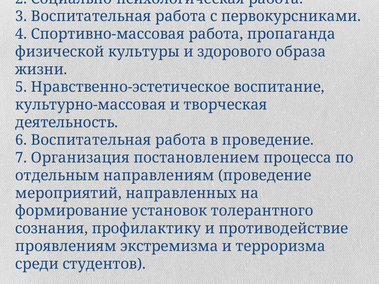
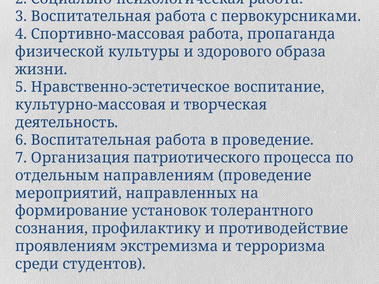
7 Организация постановлением: постановлением -> патриотического
